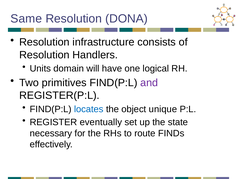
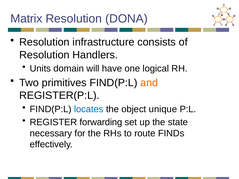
Same: Same -> Matrix
and colour: purple -> orange
eventually: eventually -> forwarding
